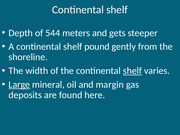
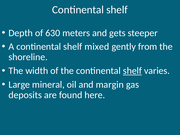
544: 544 -> 630
pound: pound -> mixed
Large underline: present -> none
